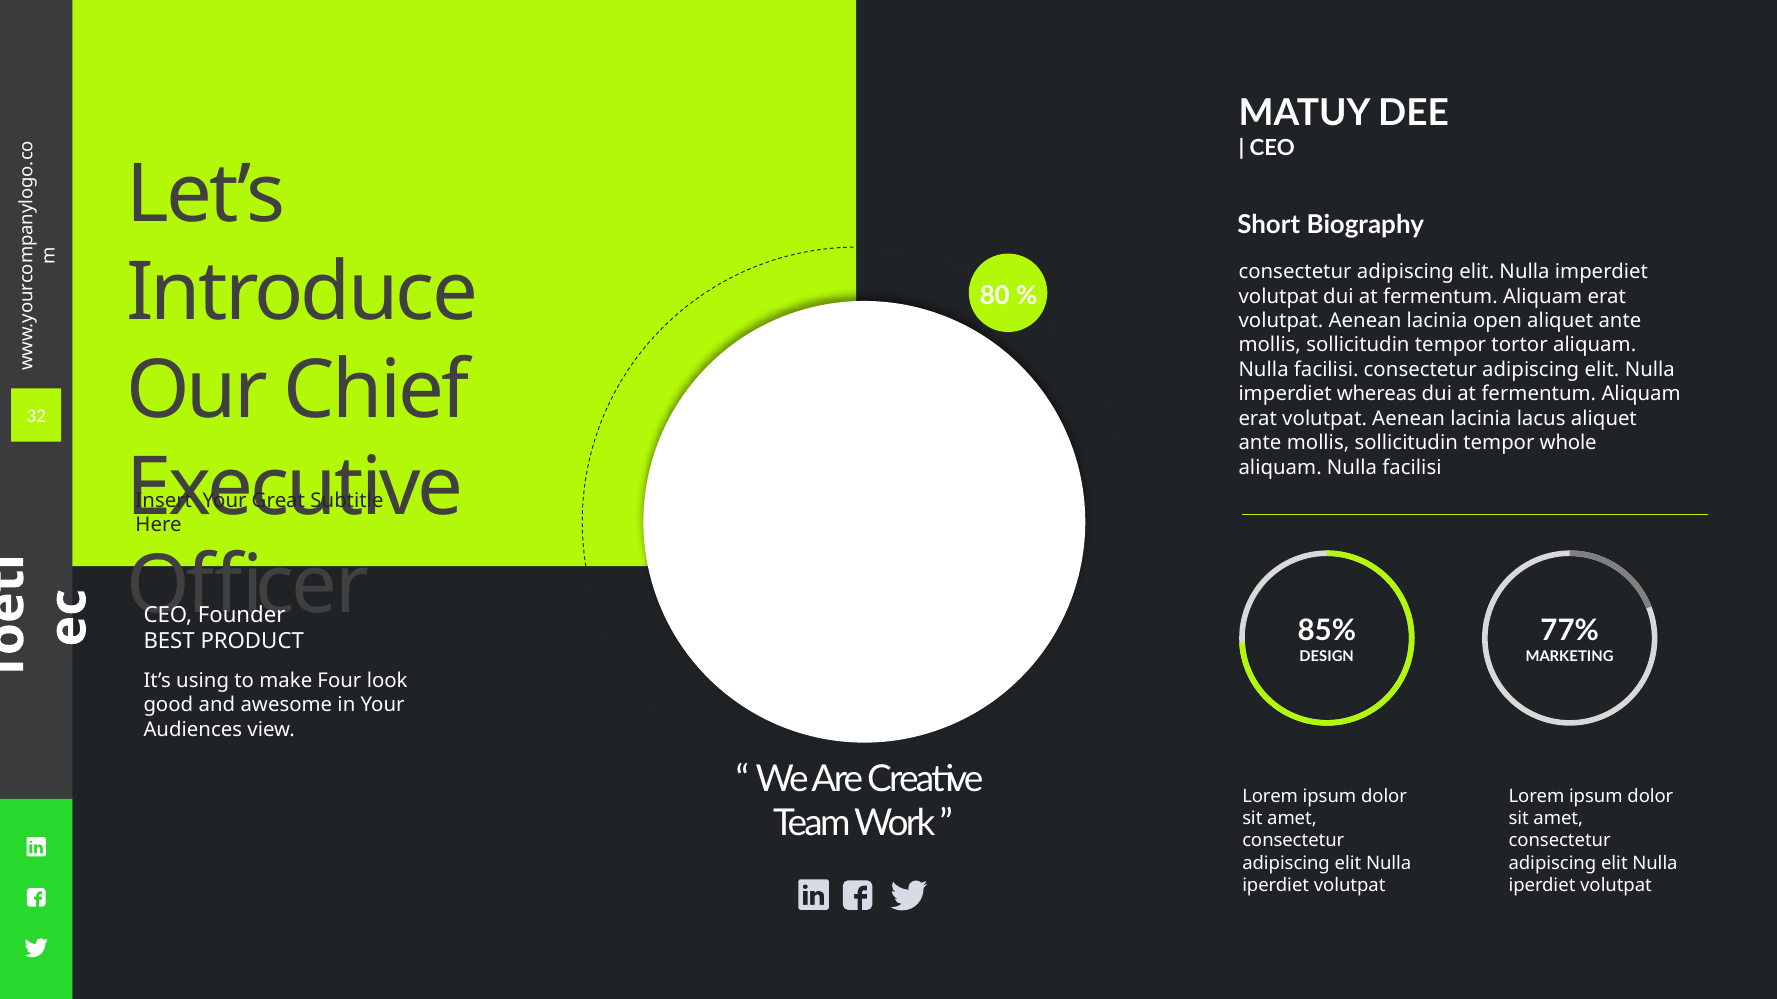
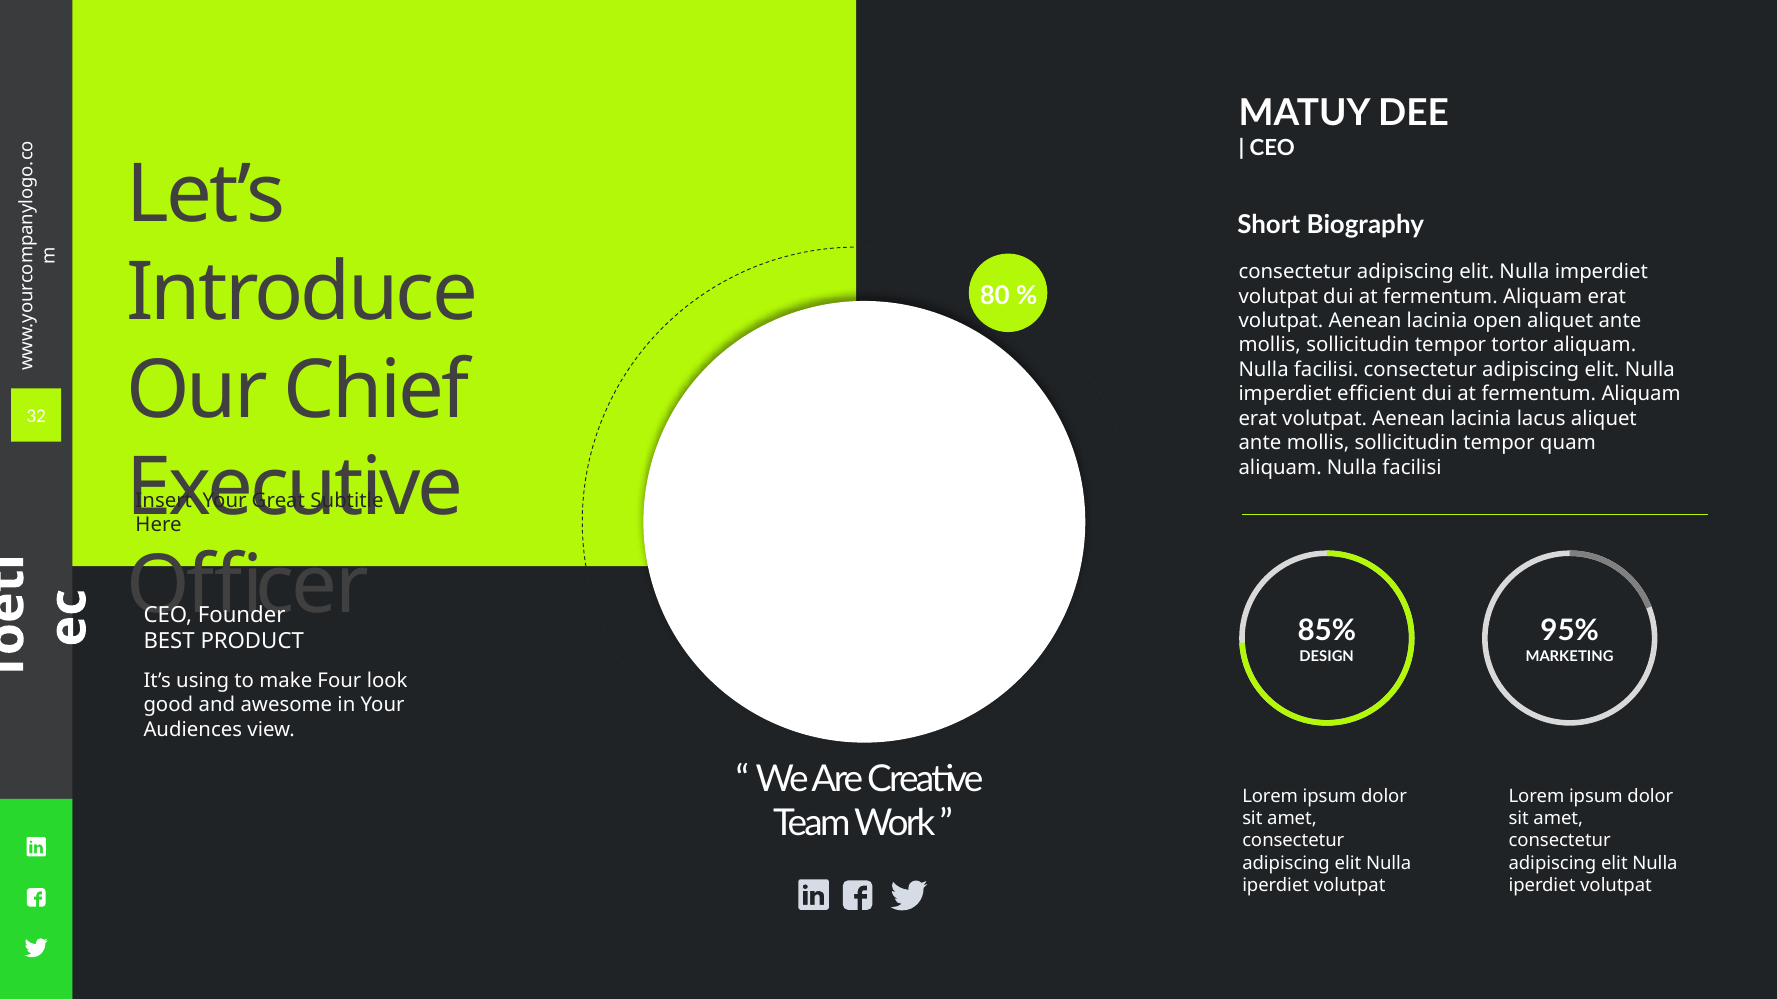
whereas: whereas -> efficient
whole: whole -> quam
77%: 77% -> 95%
